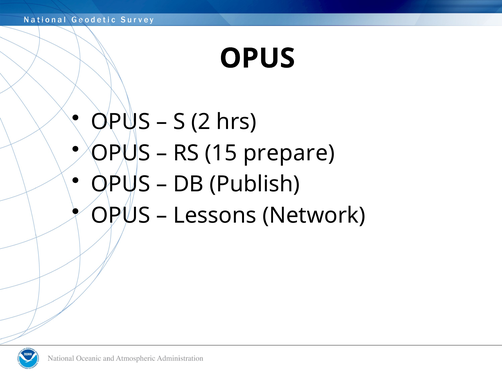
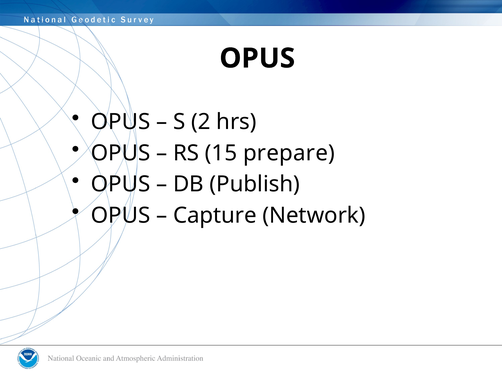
Lessons: Lessons -> Capture
